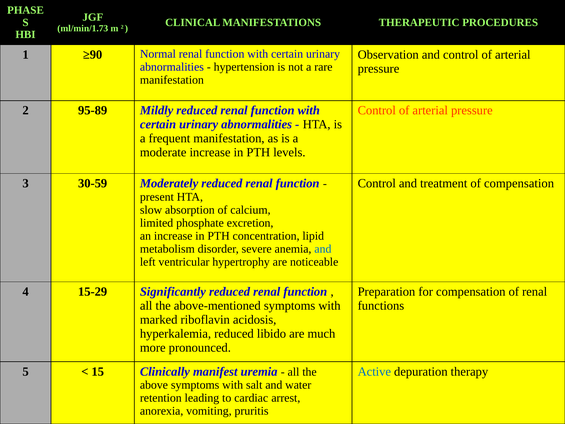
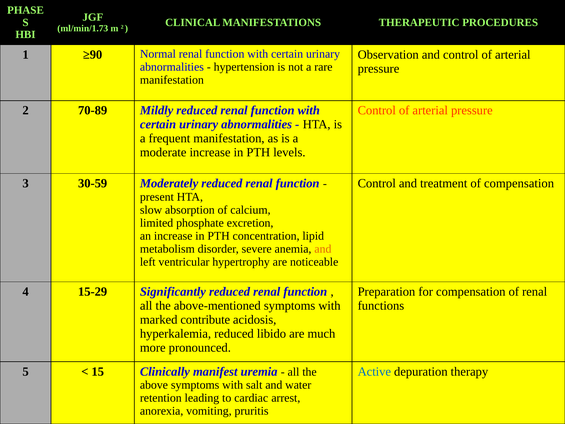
95-89: 95-89 -> 70-89
and at (323, 249) colour: blue -> orange
riboflavin: riboflavin -> contribute
